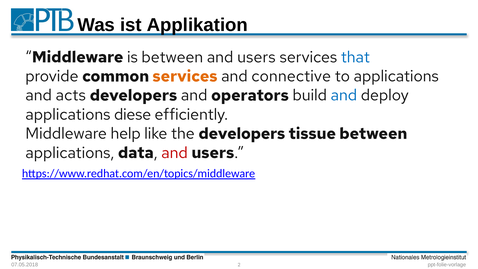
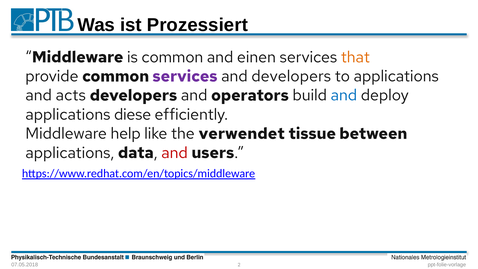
Applikation: Applikation -> Prozessiert
is between: between -> common
users at (256, 57): users -> einen
that colour: blue -> orange
services at (185, 76) colour: orange -> purple
and connective: connective -> developers
the developers: developers -> verwendet
